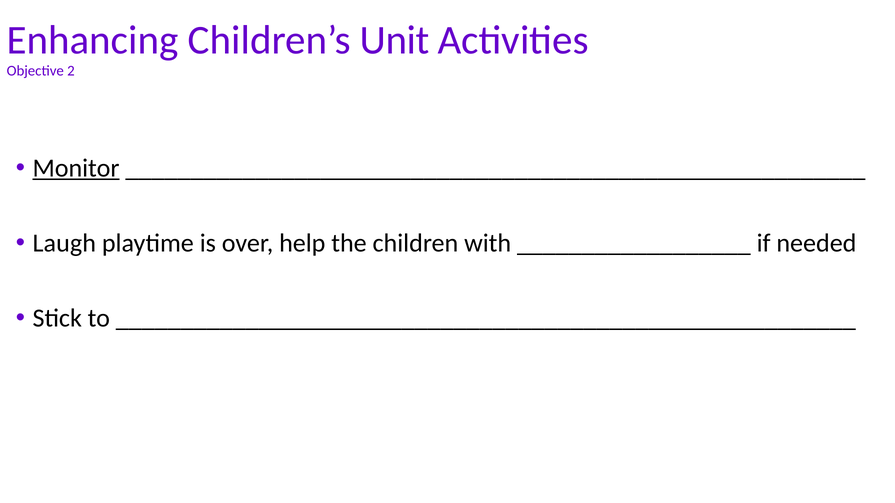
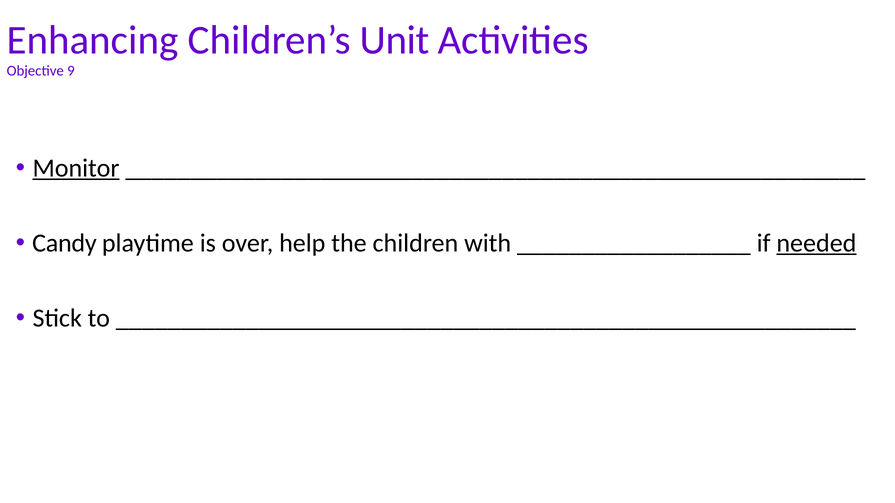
2: 2 -> 9
Laugh: Laugh -> Candy
needed underline: none -> present
